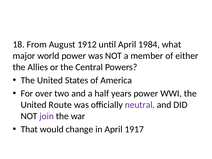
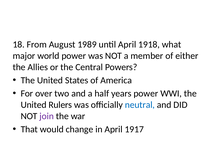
1912: 1912 -> 1989
1984: 1984 -> 1918
Route: Route -> Rulers
neutral colour: purple -> blue
